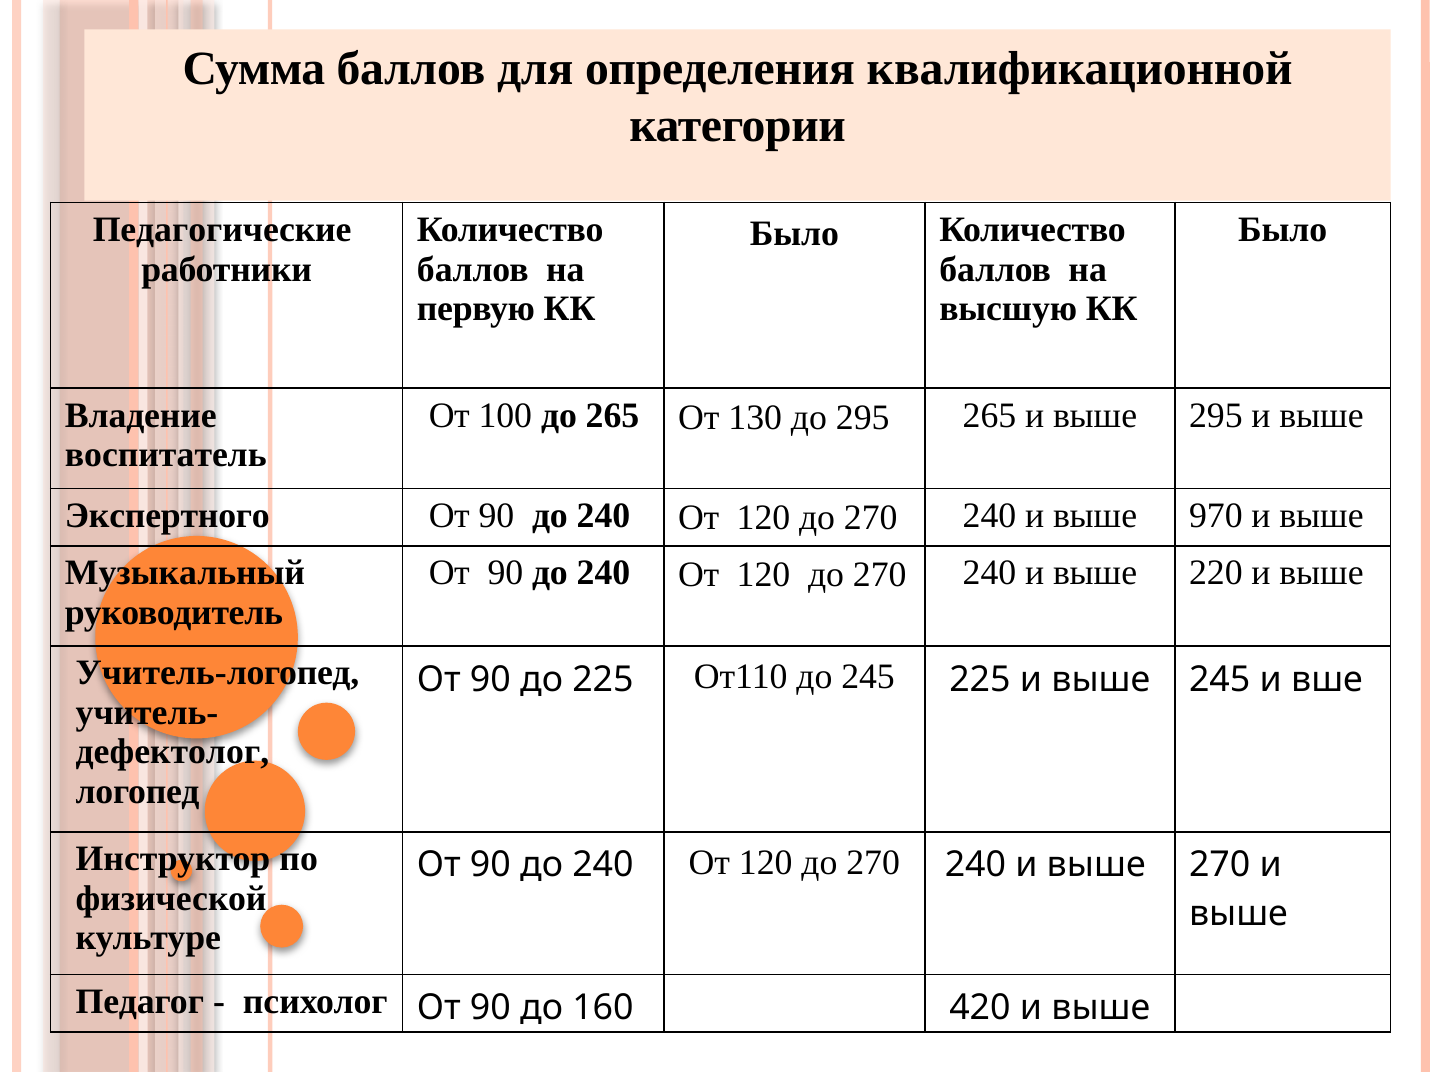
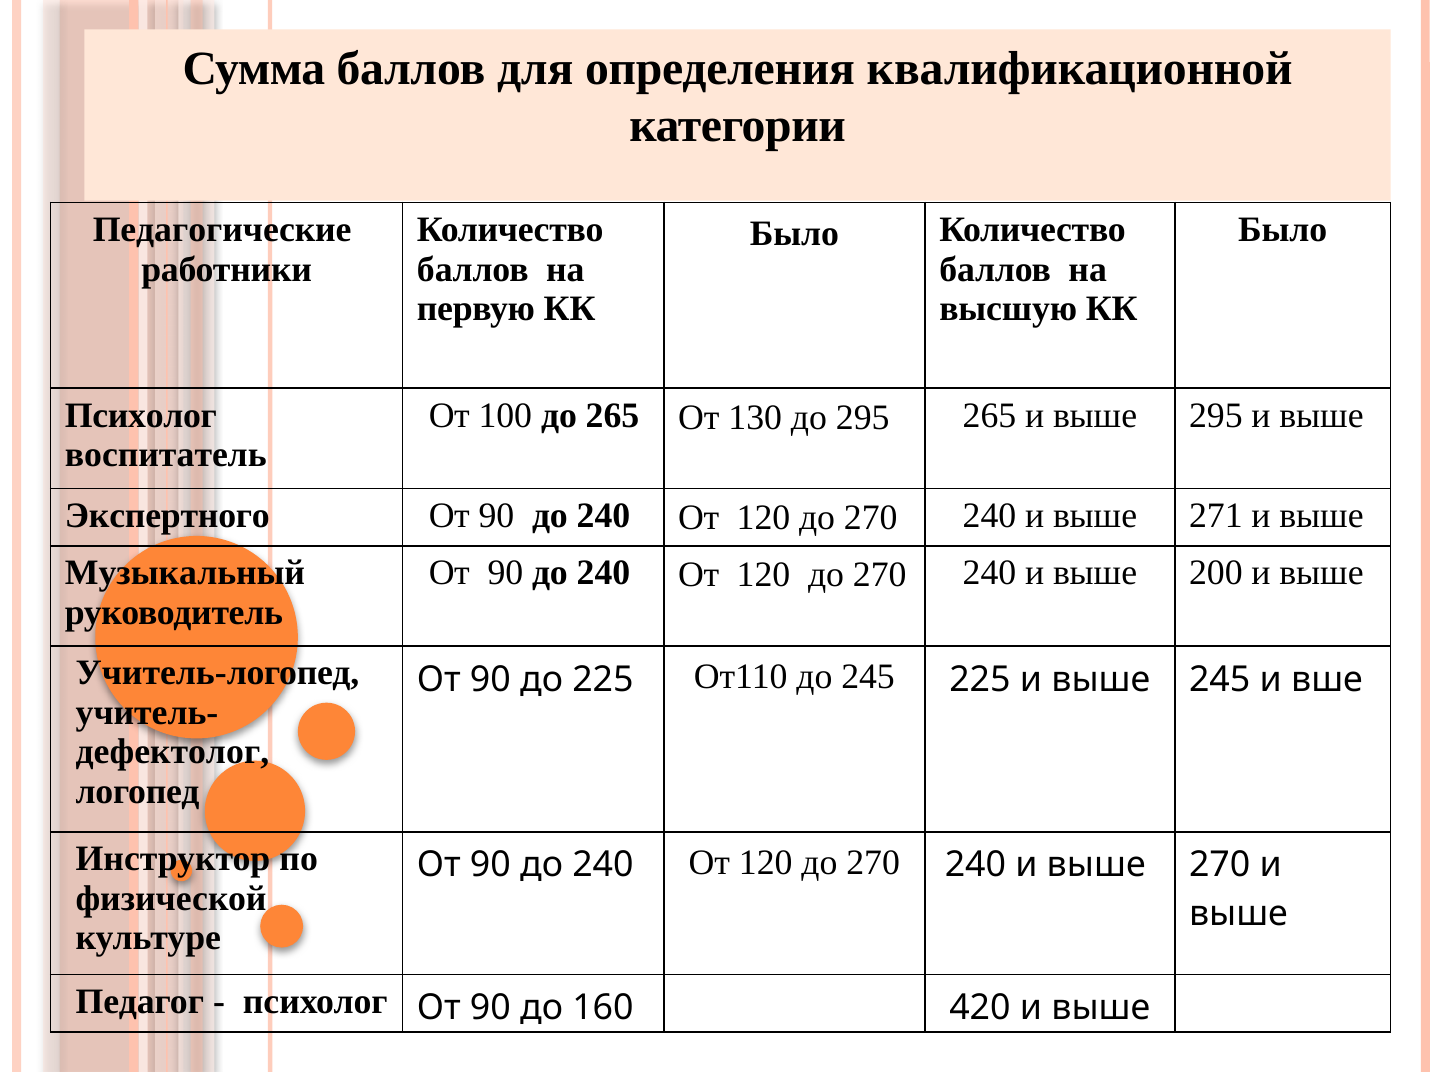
Владение at (141, 416): Владение -> Психолог
970: 970 -> 271
220: 220 -> 200
